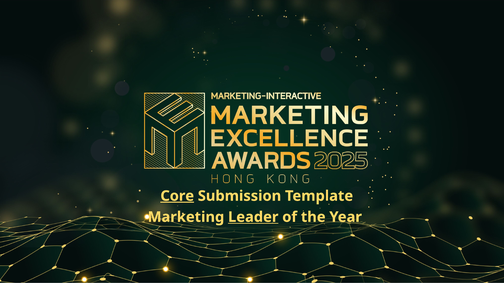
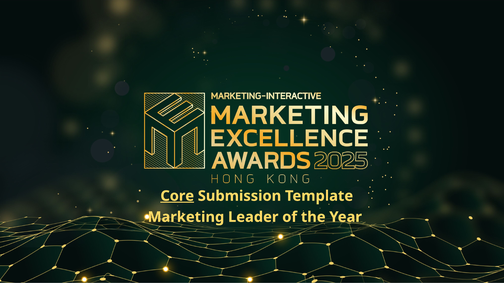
Leader underline: present -> none
